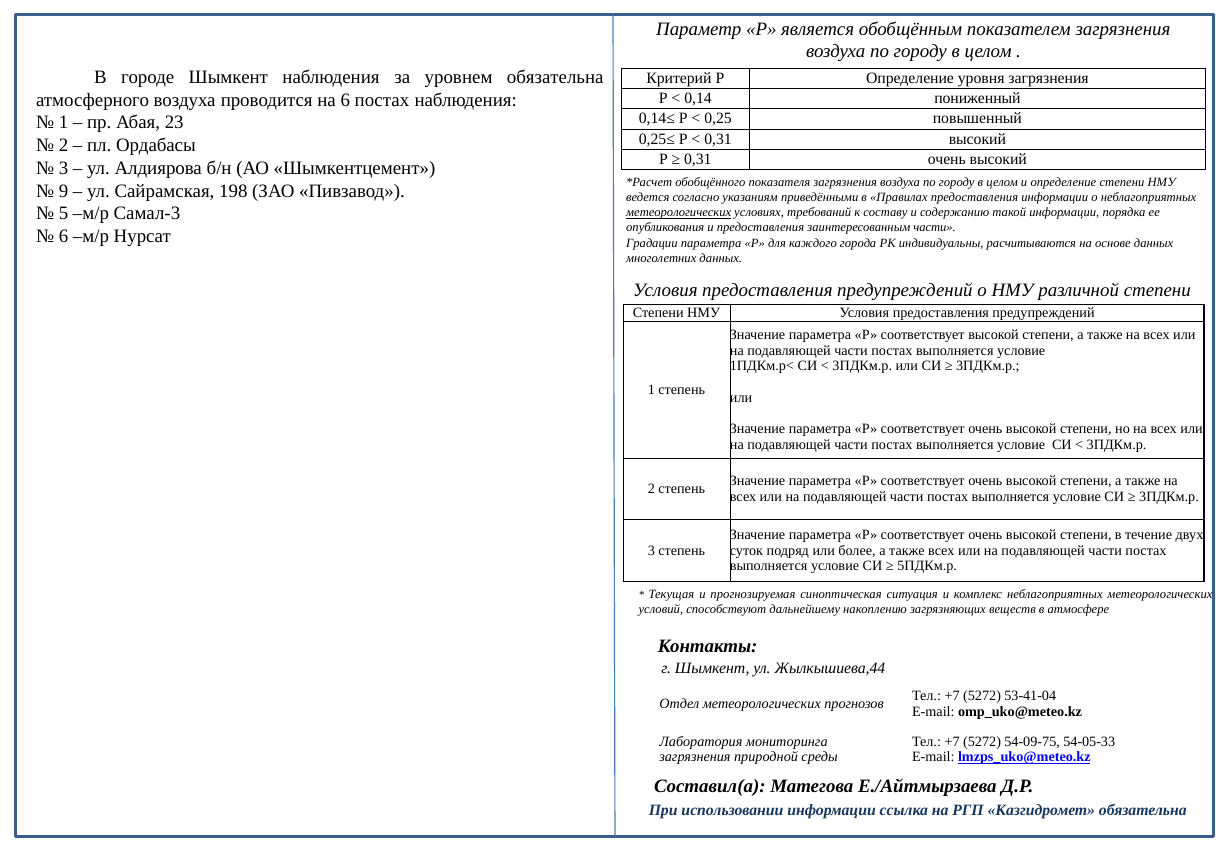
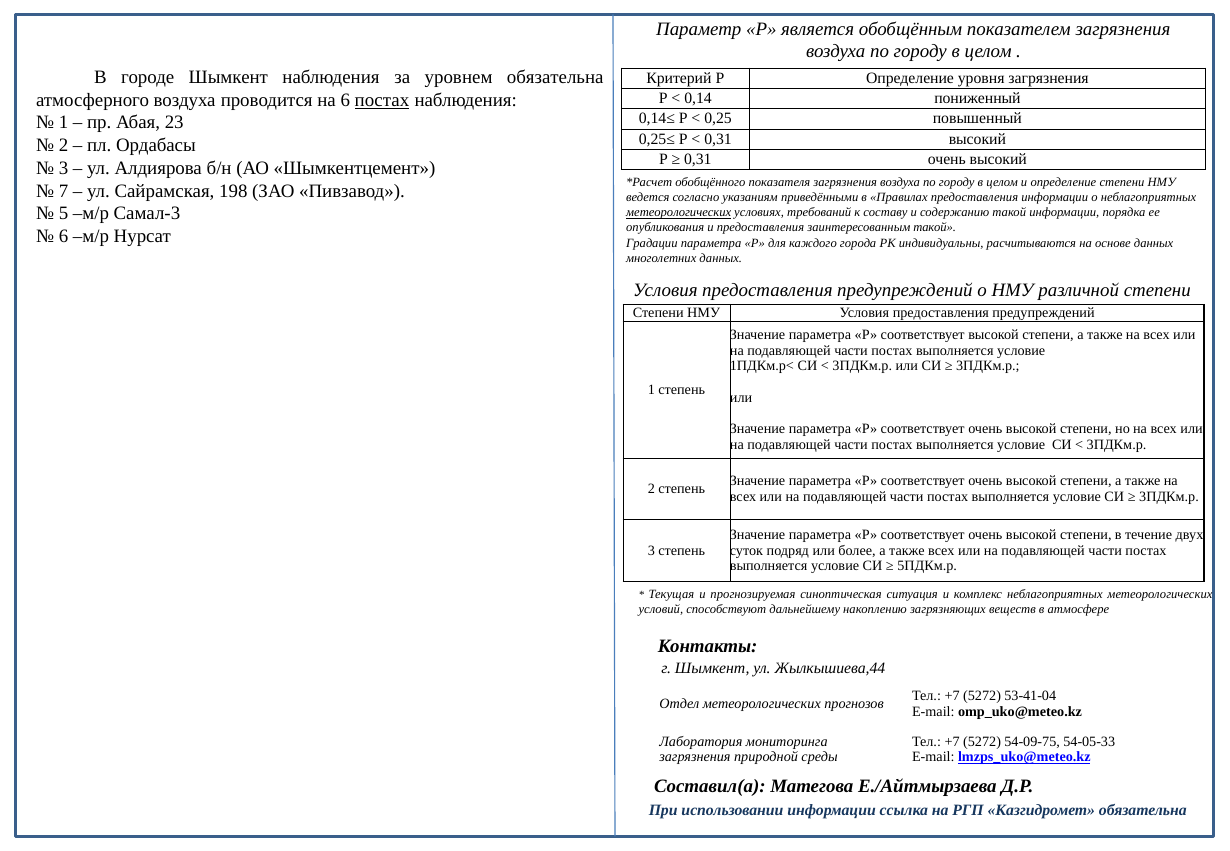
постах at (382, 100) underline: none -> present
9: 9 -> 7
заинтересованным части: части -> такой
